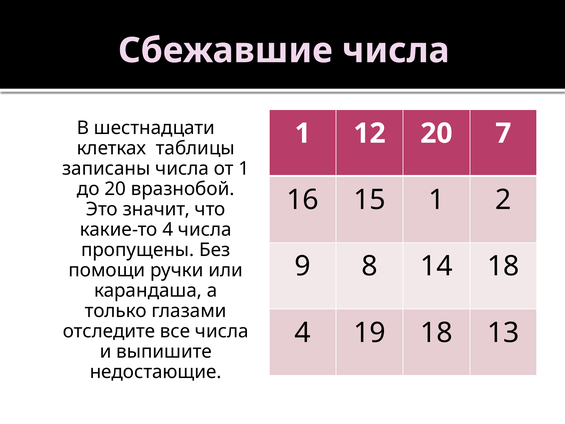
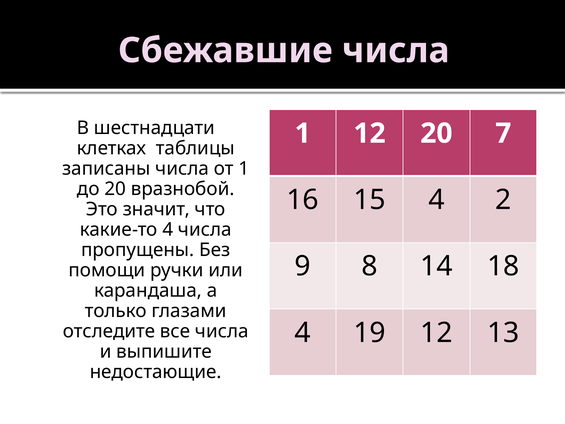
15 1: 1 -> 4
19 18: 18 -> 12
